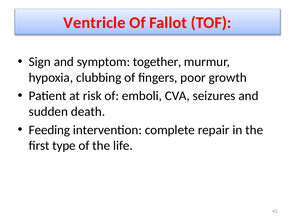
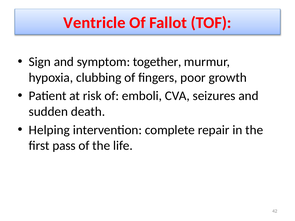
Feeding: Feeding -> Helping
type: type -> pass
